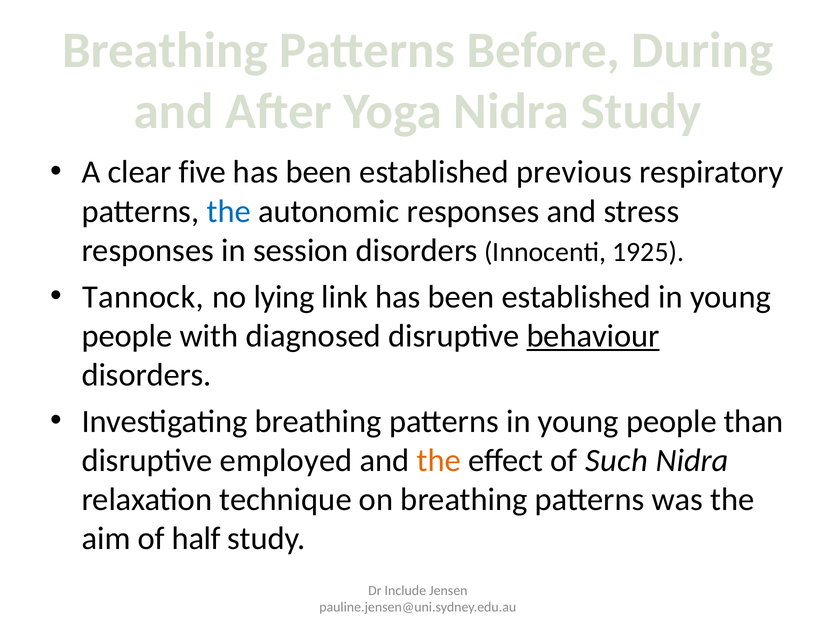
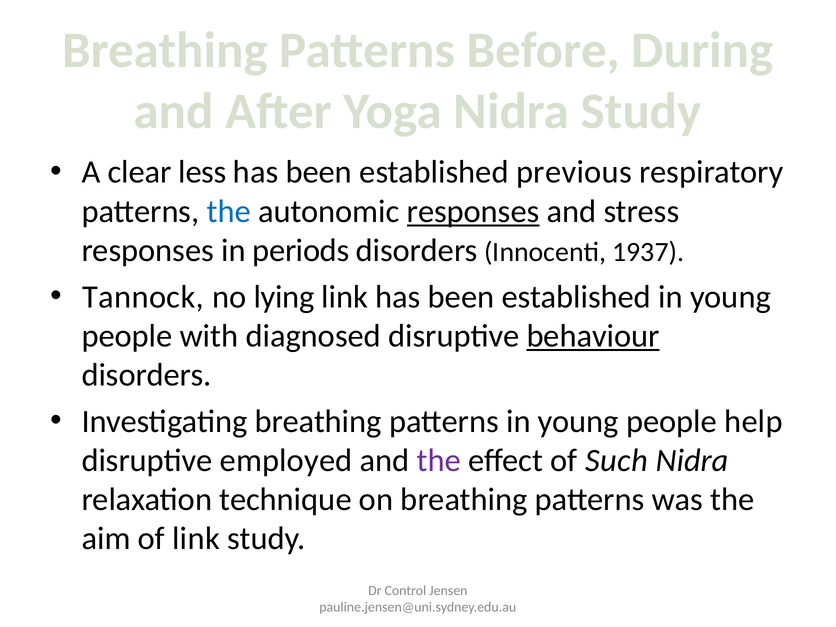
five: five -> less
responses at (473, 211) underline: none -> present
session: session -> periods
1925: 1925 -> 1937
than: than -> help
the at (439, 460) colour: orange -> purple
of half: half -> link
Include: Include -> Control
